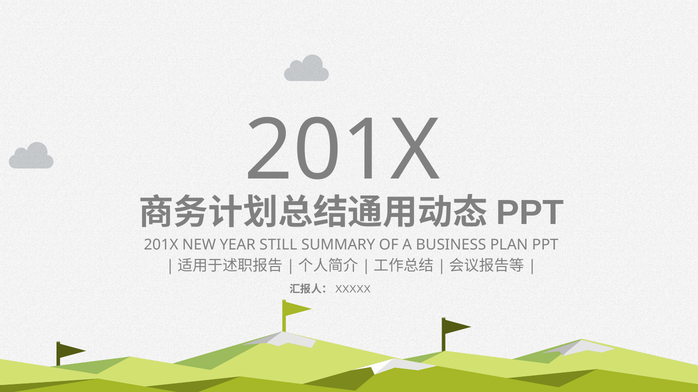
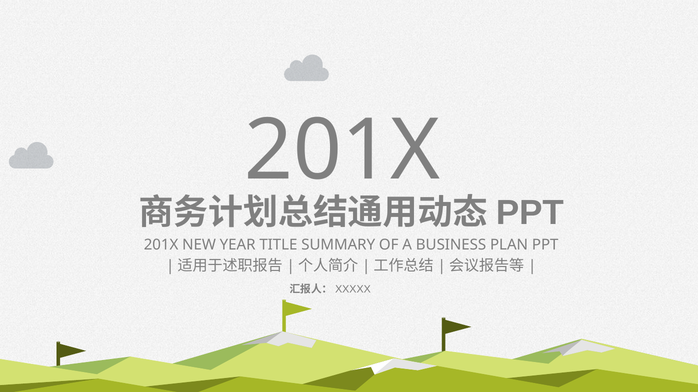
STILL: STILL -> TITLE
